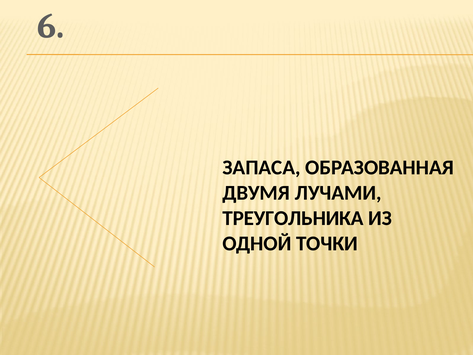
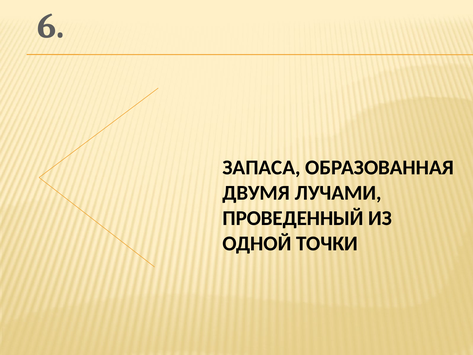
ТРЕУГОЛЬНИКА: ТРЕУГОЛЬНИКА -> ПРОВЕДЕННЫЙ
